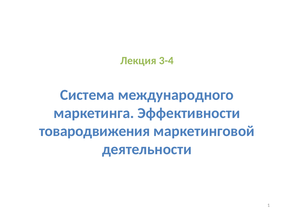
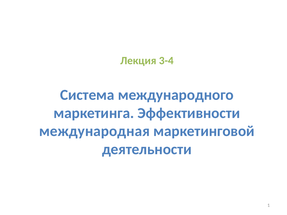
товародвижения: товародвижения -> международная
